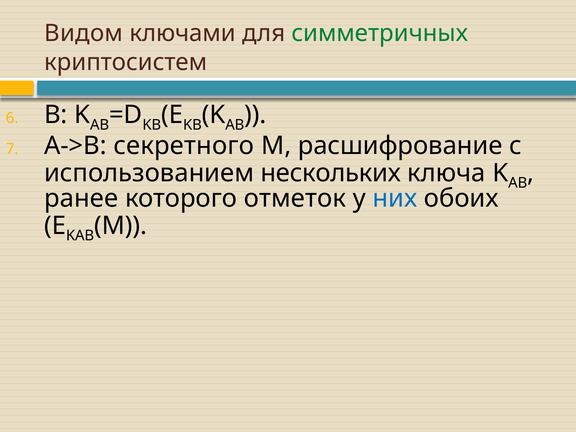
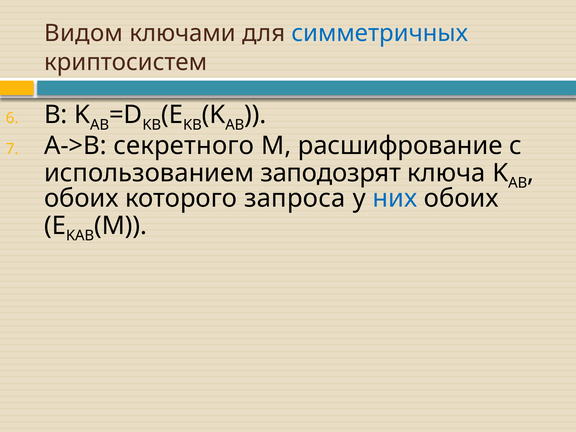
симметричных colour: green -> blue
нескольких: нескольких -> заподозрят
ранее at (81, 198): ранее -> обоих
отметок: отметок -> запроса
